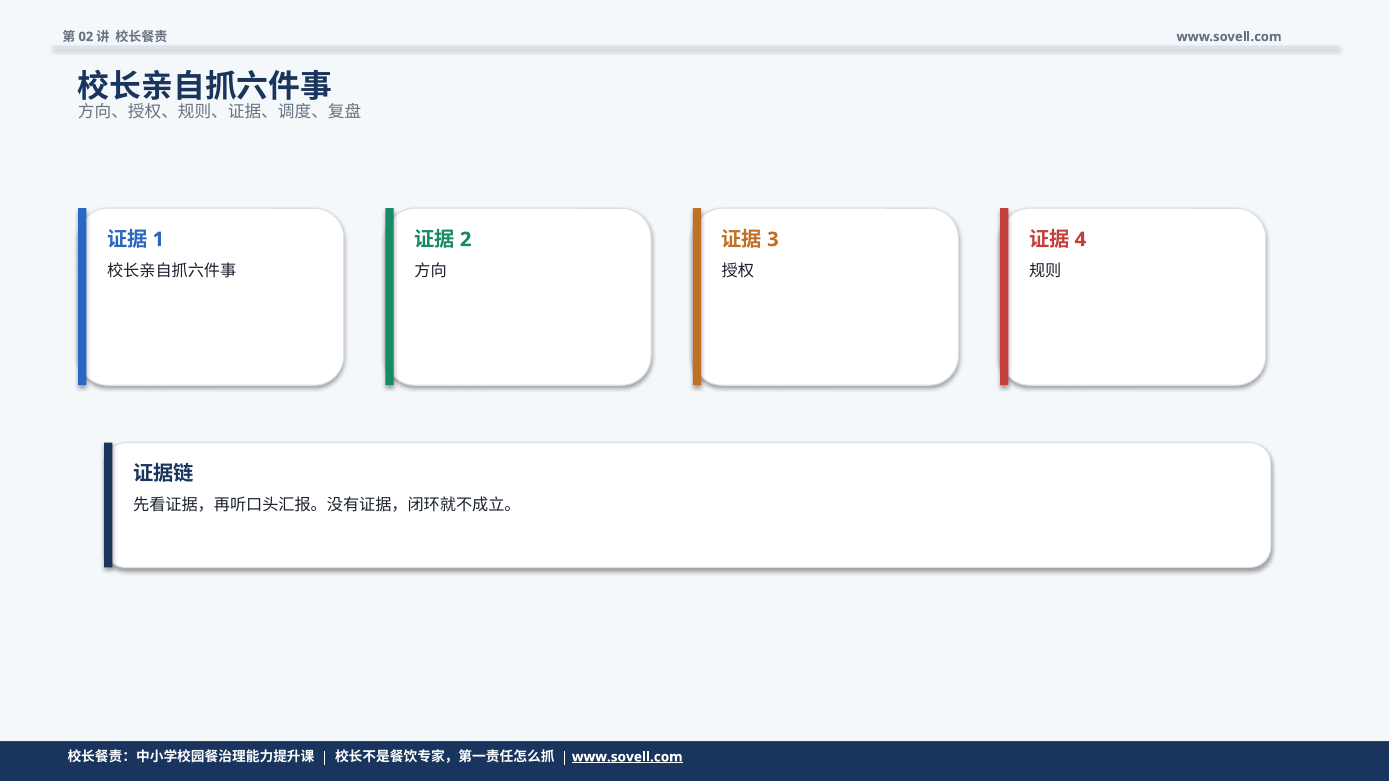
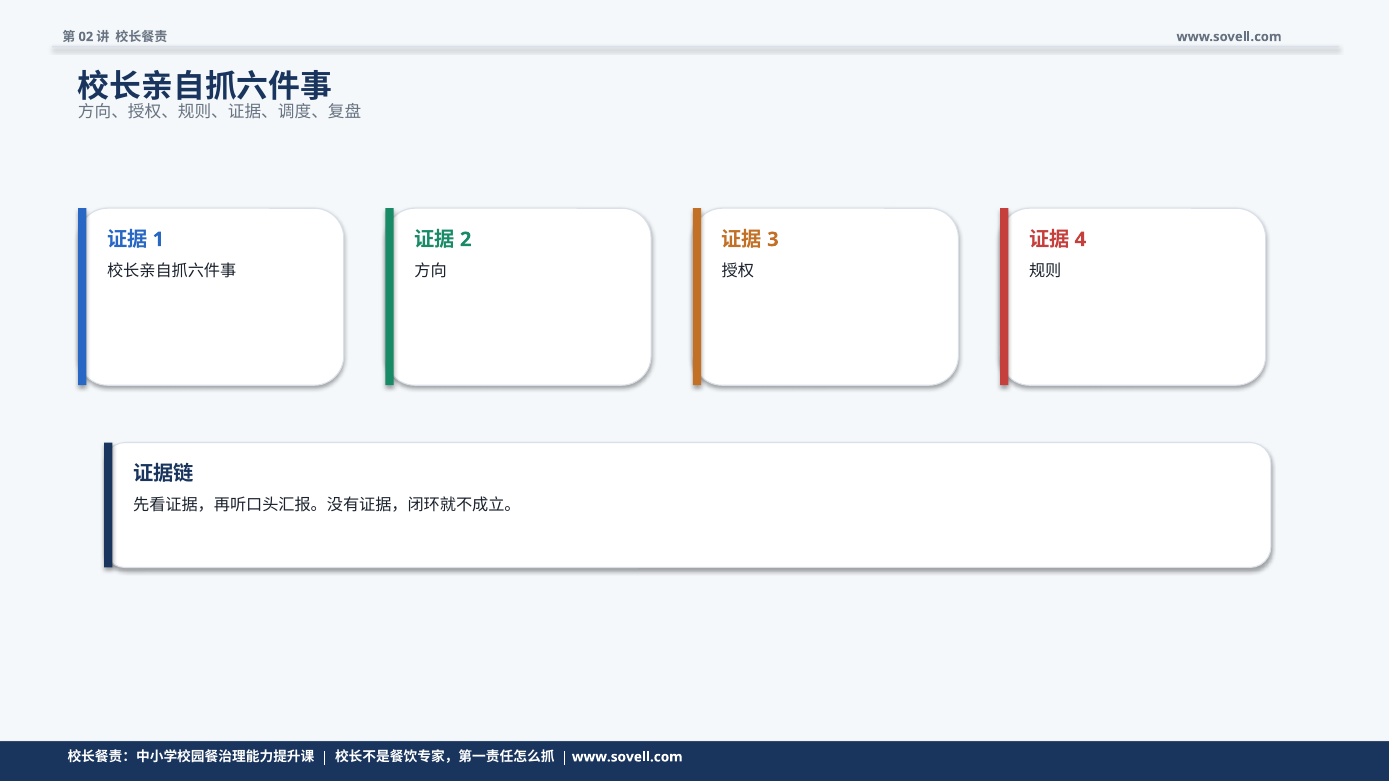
www.sovell.com at (627, 757) underline: present -> none
